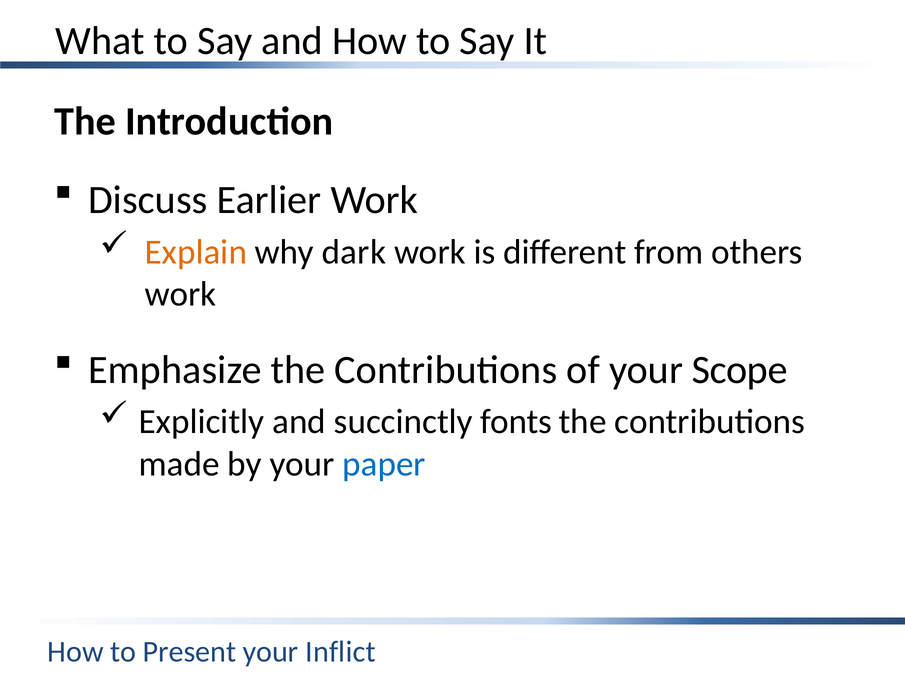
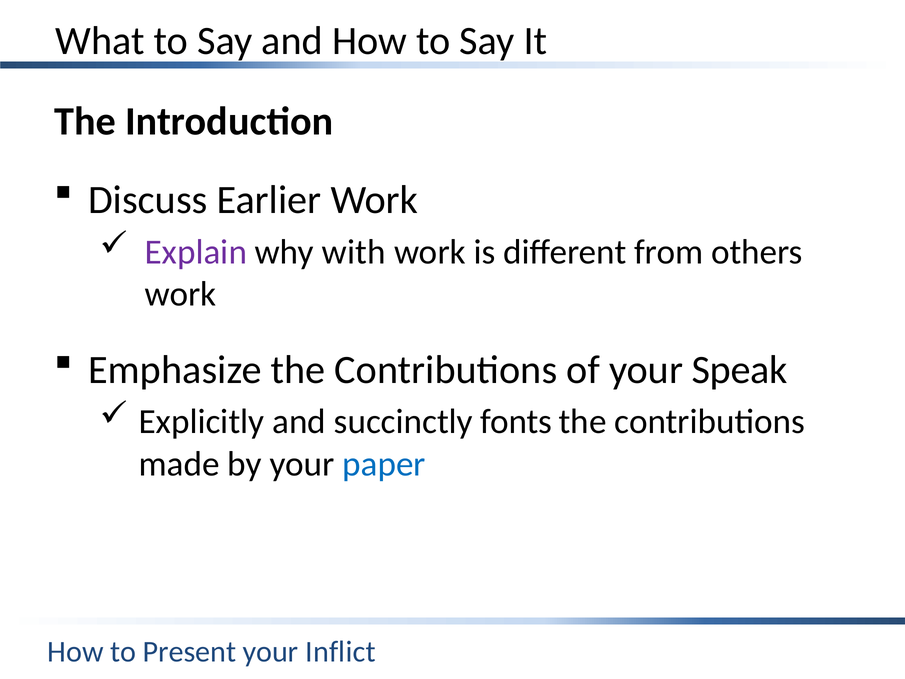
Explain colour: orange -> purple
dark: dark -> with
Scope: Scope -> Speak
